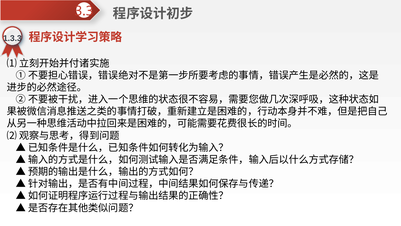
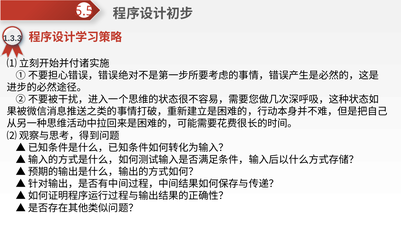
3.3: 3.3 -> 5.5
